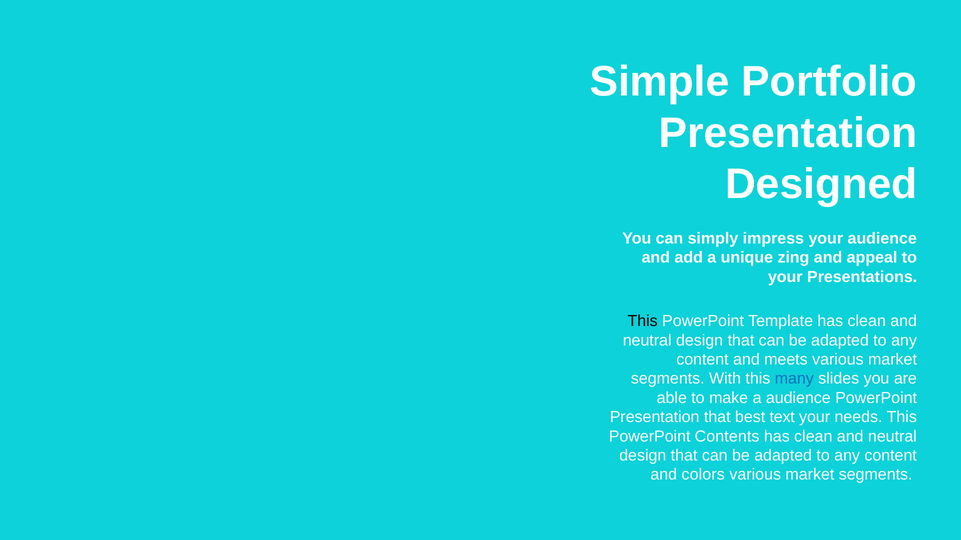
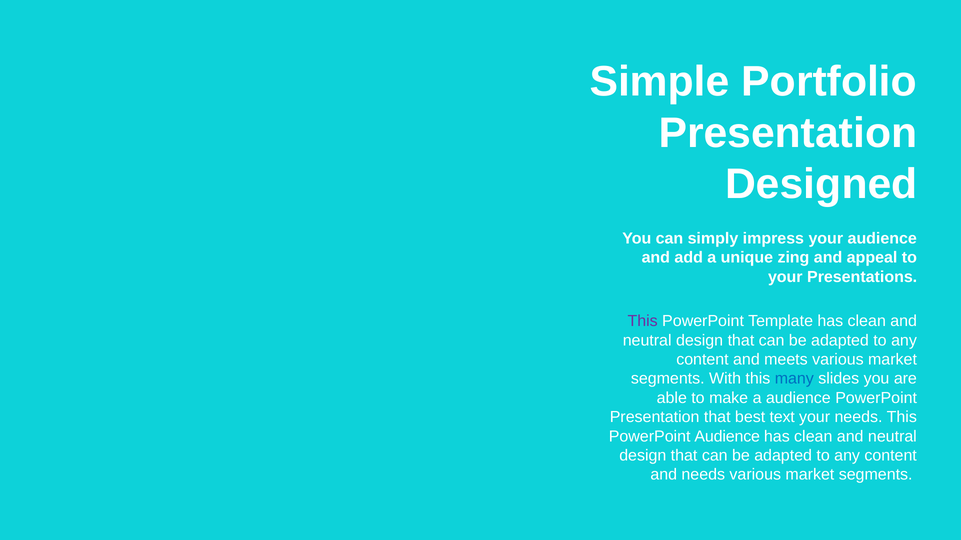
This at (643, 321) colour: black -> purple
PowerPoint Contents: Contents -> Audience
and colors: colors -> needs
